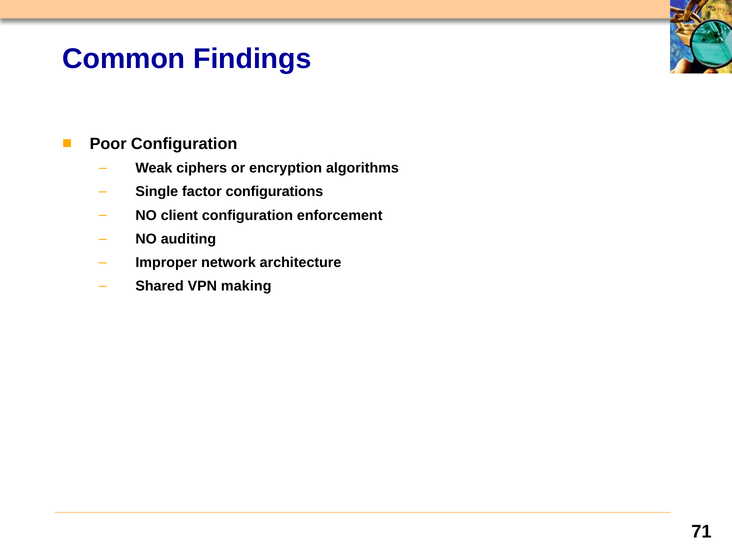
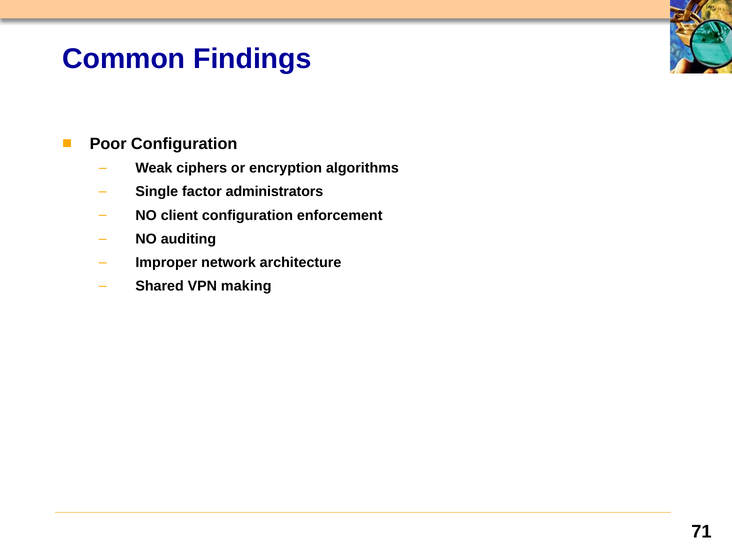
configurations: configurations -> administrators
